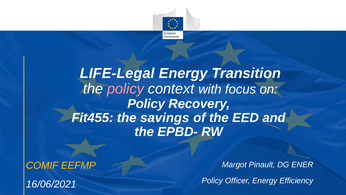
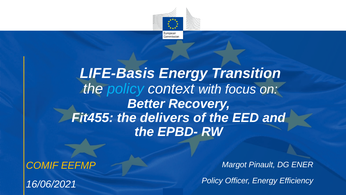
LIFE-Legal: LIFE-Legal -> LIFE-Basis
policy at (126, 89) colour: pink -> light blue
Policy at (146, 104): Policy -> Better
savings: savings -> delivers
